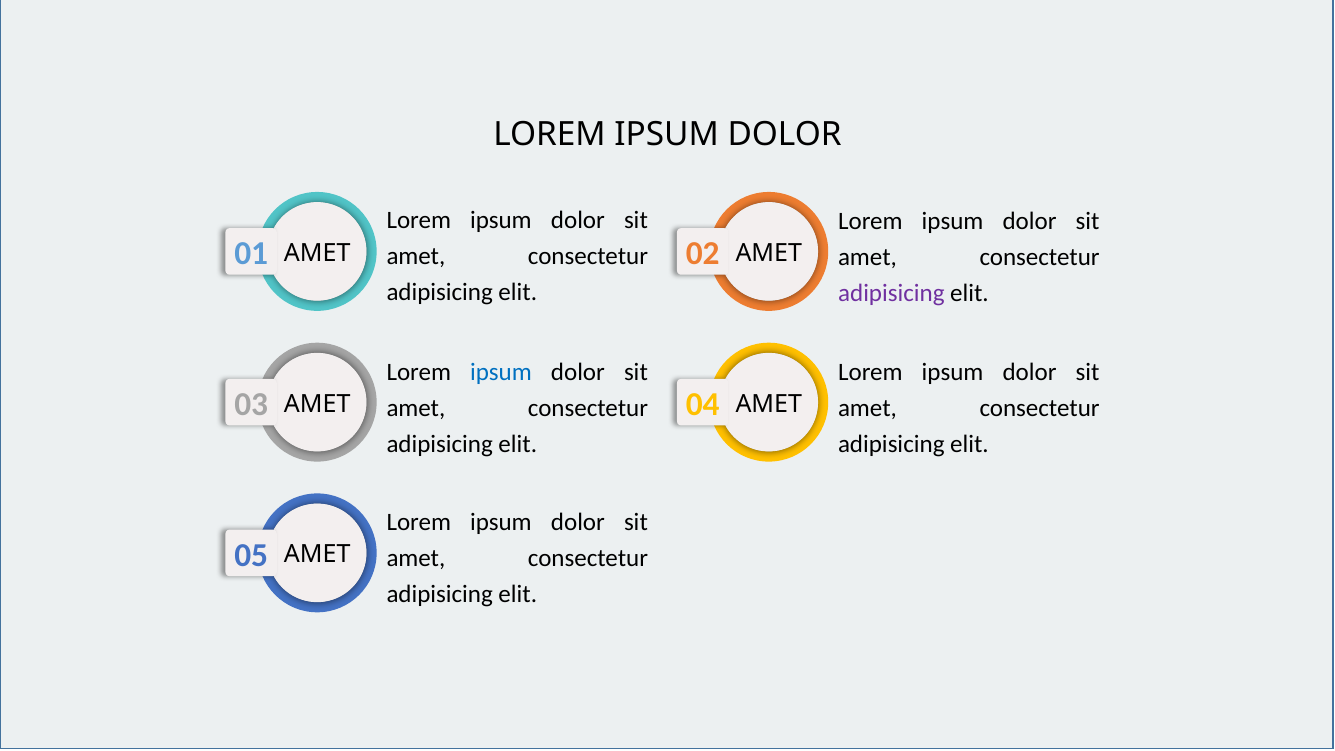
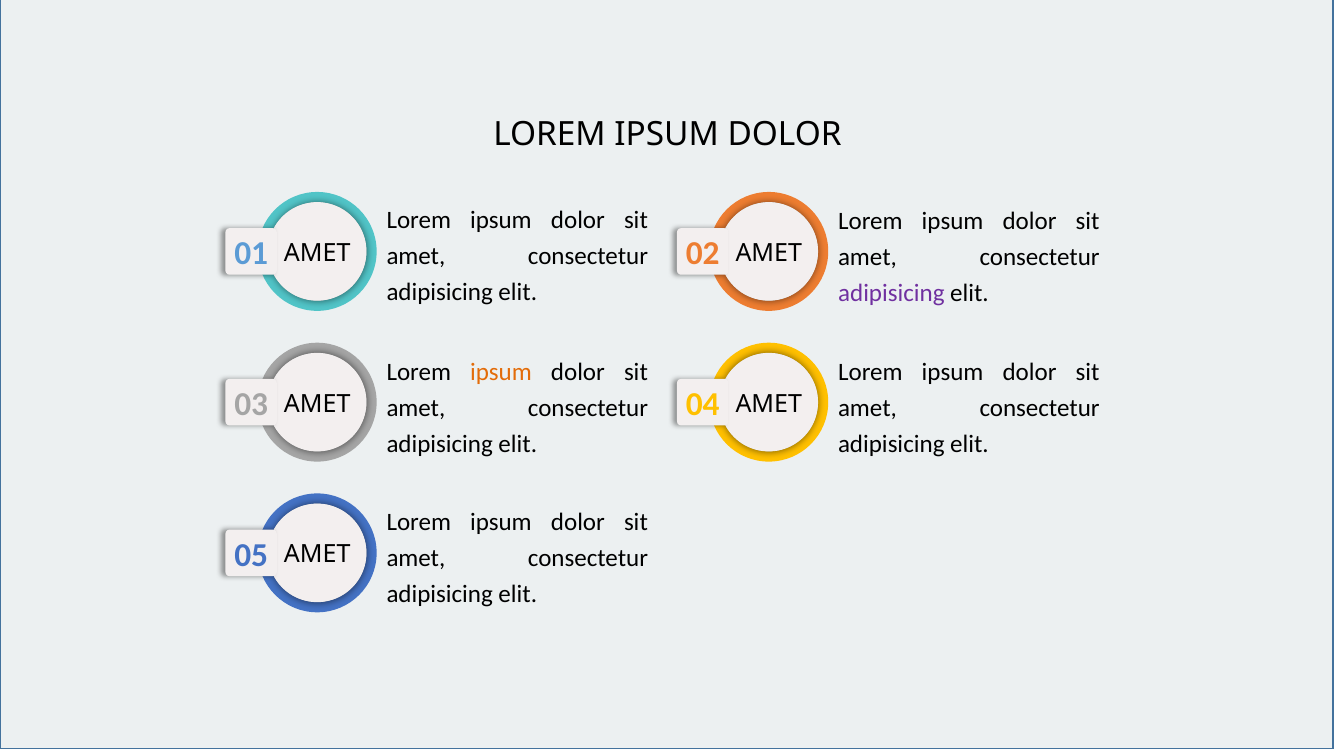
ipsum at (501, 372) colour: blue -> orange
